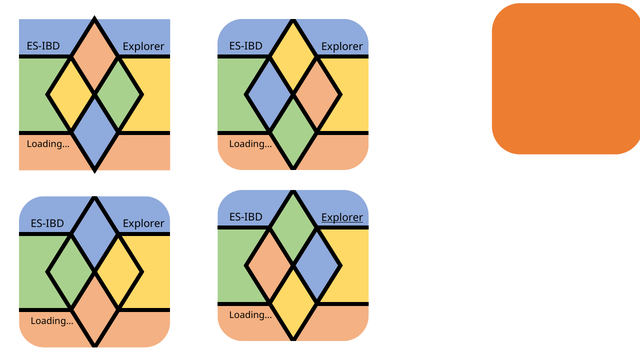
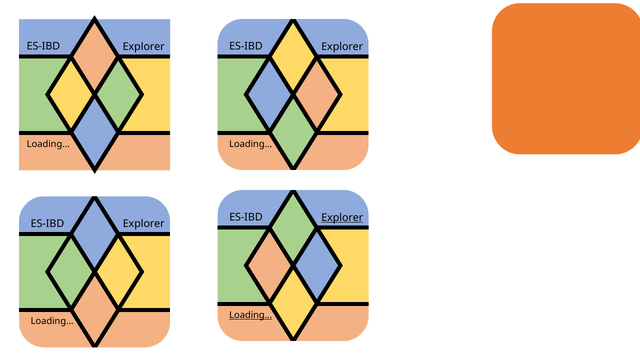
Loading… at (251, 315) underline: none -> present
